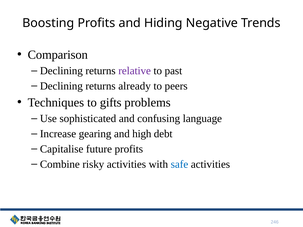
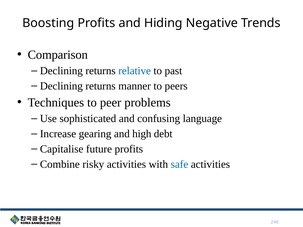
relative colour: purple -> blue
already: already -> manner
gifts: gifts -> peer
